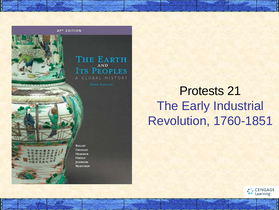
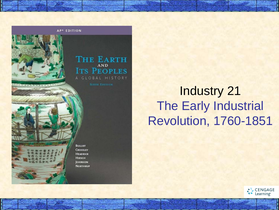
Protests: Protests -> Industry
